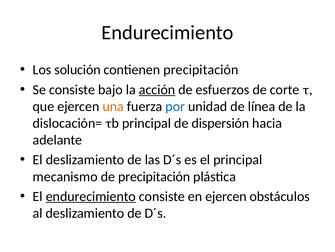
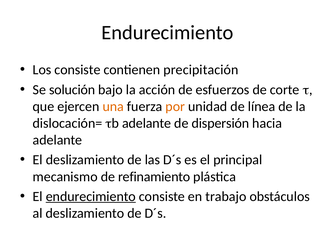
Los solución: solución -> consiste
Se consiste: consiste -> solución
acción underline: present -> none
por colour: blue -> orange
b principal: principal -> adelante
de precipitación: precipitación -> refinamiento
en ejercen: ejercen -> trabajo
